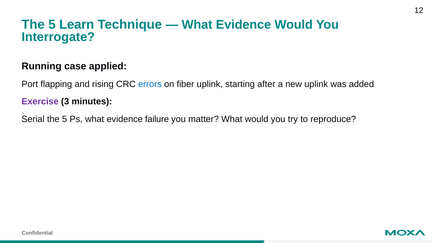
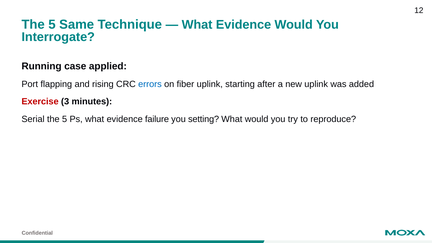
Learn: Learn -> Same
Exercise colour: purple -> red
matter: matter -> setting
